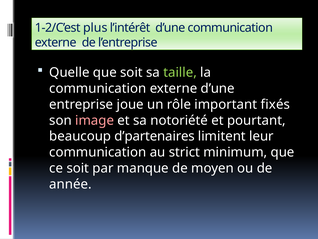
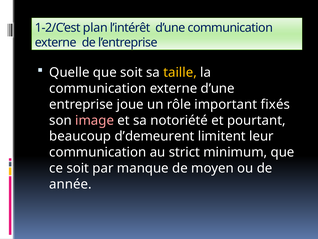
plus: plus -> plan
taille colour: light green -> yellow
d’partenaires: d’partenaires -> d’demeurent
